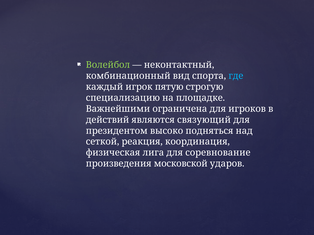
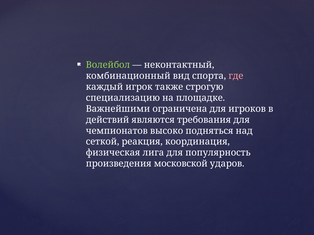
где colour: light blue -> pink
пятую: пятую -> также
связующий: связующий -> требования
президентом: президентом -> чемпионатов
соревнование: соревнование -> популярность
